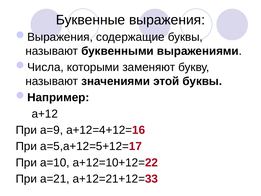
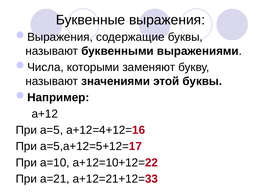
а=9: а=9 -> а=5
